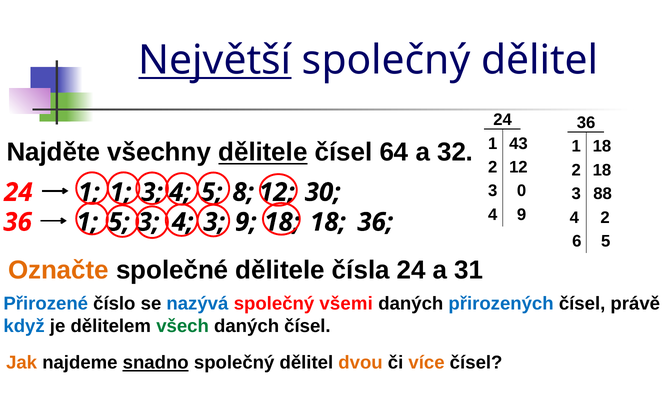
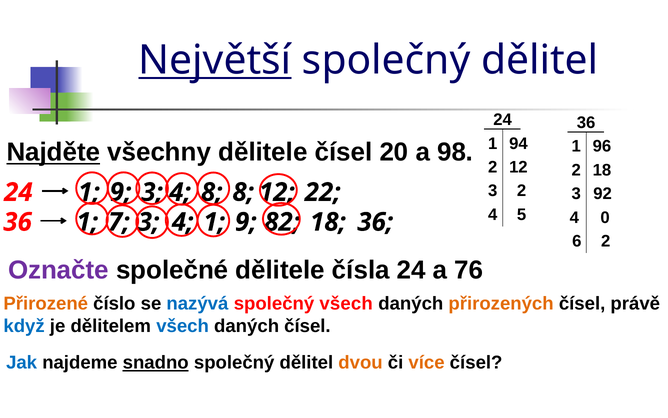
43: 43 -> 94
1 18: 18 -> 96
Najděte underline: none -> present
dělitele at (263, 152) underline: present -> none
64: 64 -> 20
32: 32 -> 98
3 0: 0 -> 2
88: 88 -> 92
1 at (121, 192): 1 -> 9
5 at (212, 192): 5 -> 8
30: 30 -> 22
4 9: 9 -> 5
4 2: 2 -> 0
1 5: 5 -> 7
4 3: 3 -> 1
9 18: 18 -> 82
6 5: 5 -> 2
Označte colour: orange -> purple
31: 31 -> 76
Přirozené colour: blue -> orange
společný všemi: všemi -> všech
přirozených colour: blue -> orange
všech at (183, 326) colour: green -> blue
Jak colour: orange -> blue
